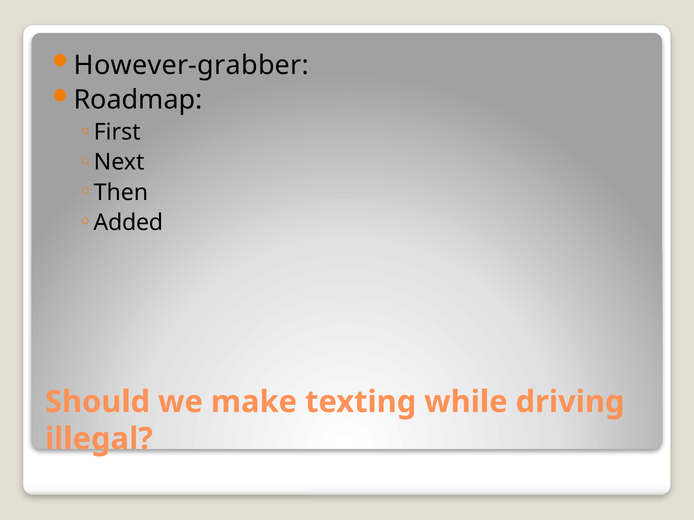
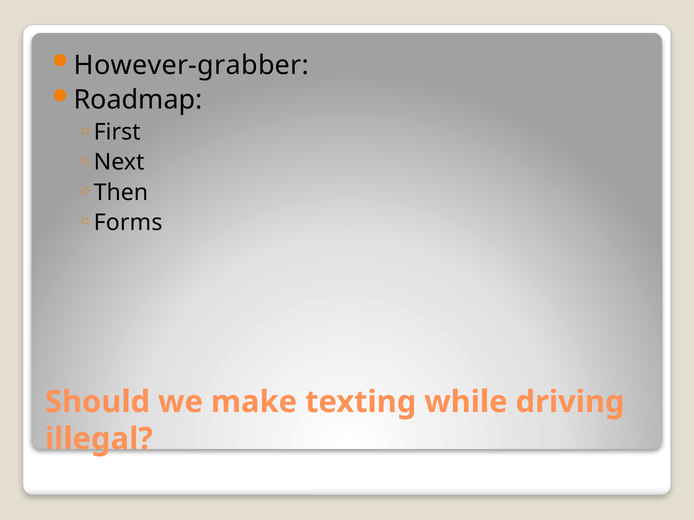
Added: Added -> Forms
